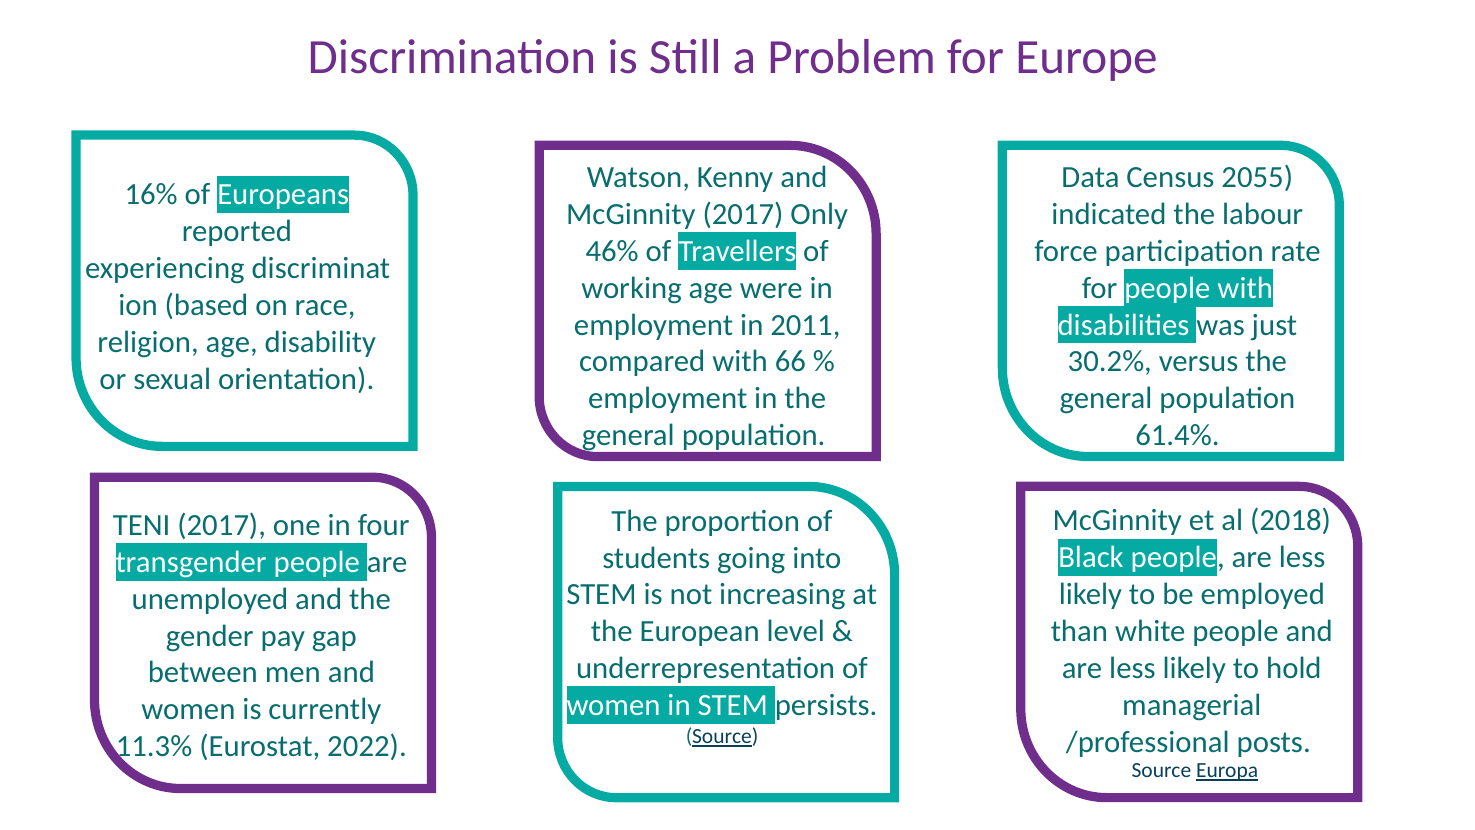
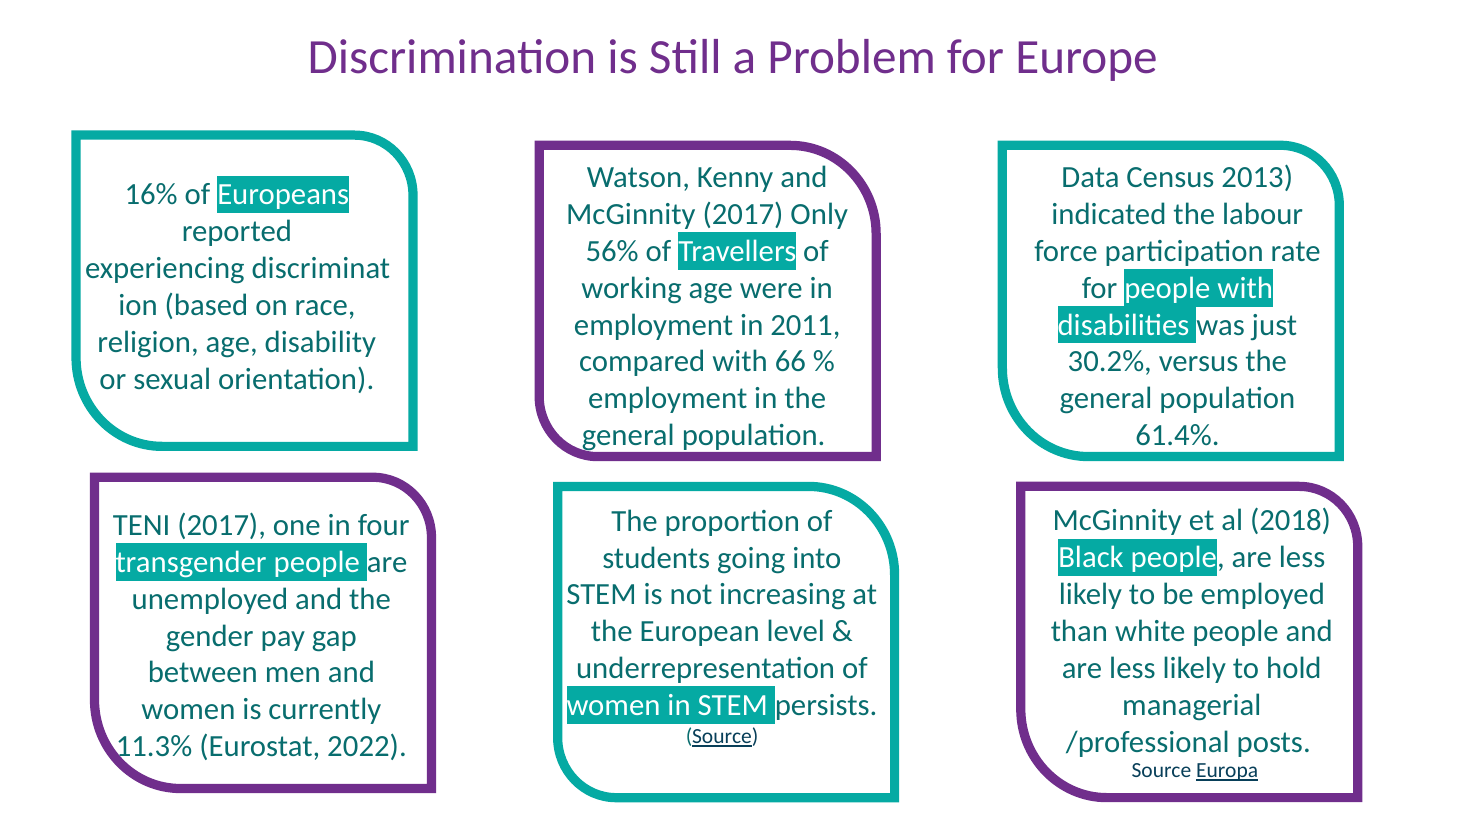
2055: 2055 -> 2013
46%: 46% -> 56%
